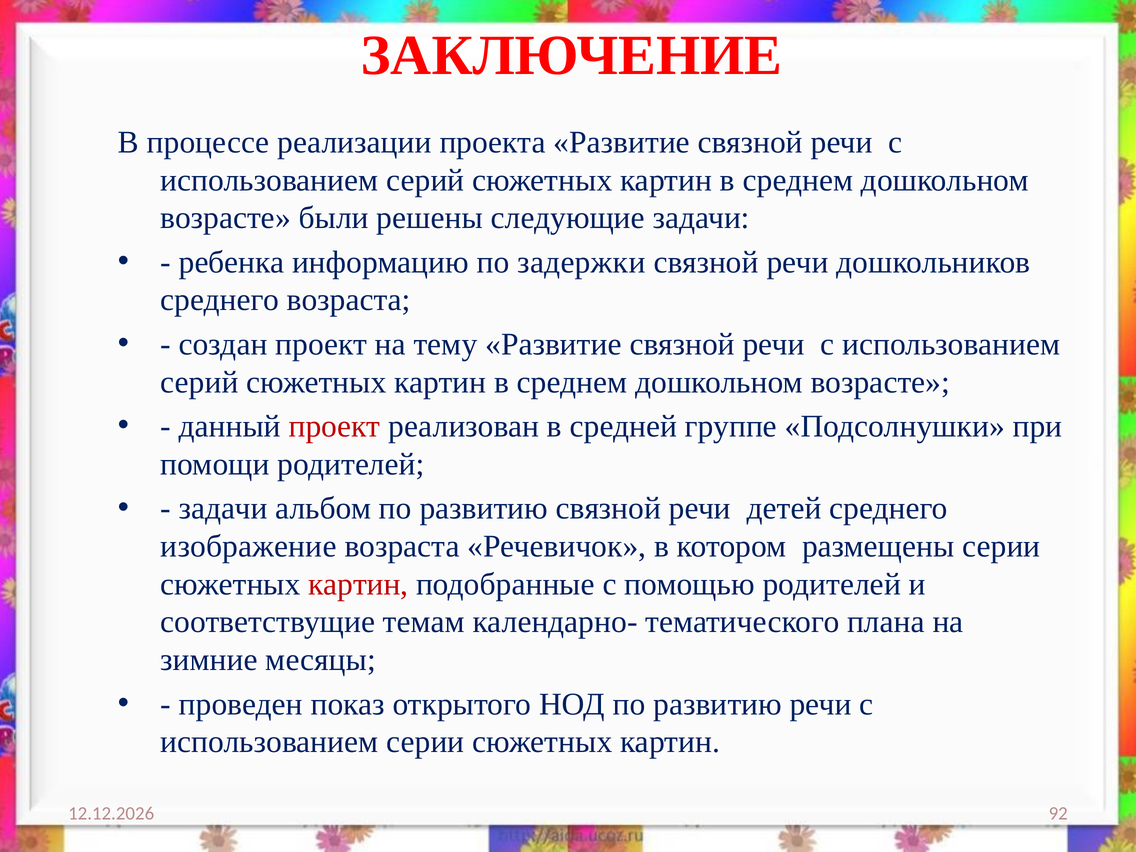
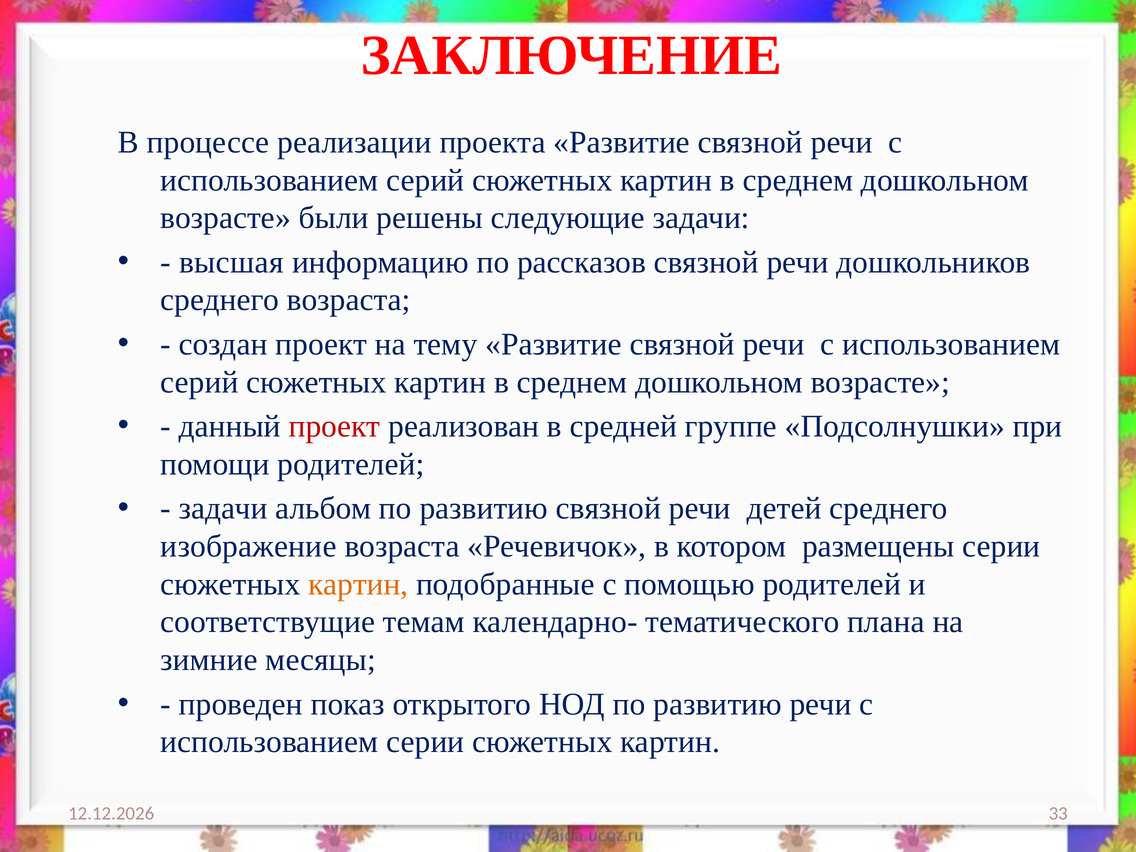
ребенка: ребенка -> высшая
задержки: задержки -> рассказов
картин at (358, 584) colour: red -> orange
92: 92 -> 33
